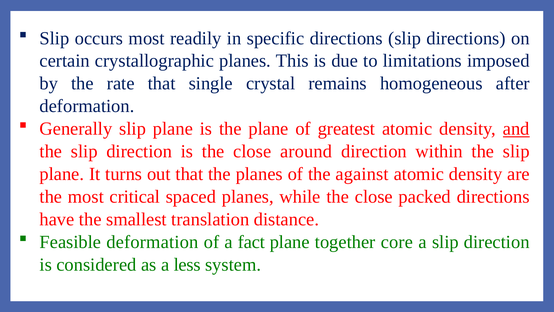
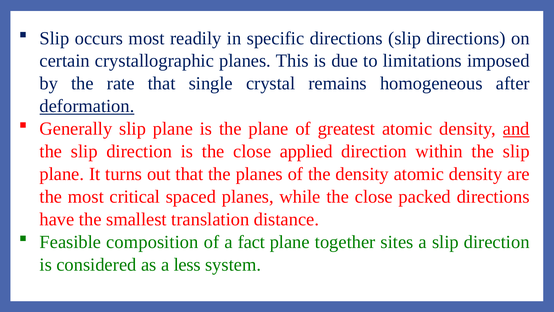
deformation at (87, 106) underline: none -> present
around: around -> applied
the against: against -> density
Feasible deformation: deformation -> composition
core: core -> sites
